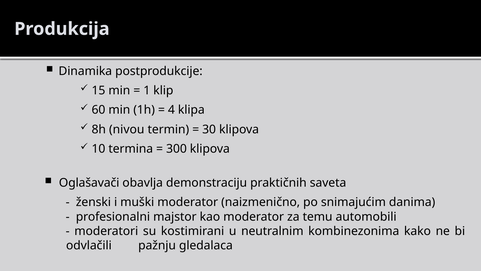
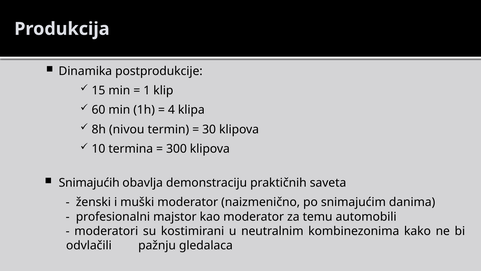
Oglašavači: Oglašavači -> Snimajućih
